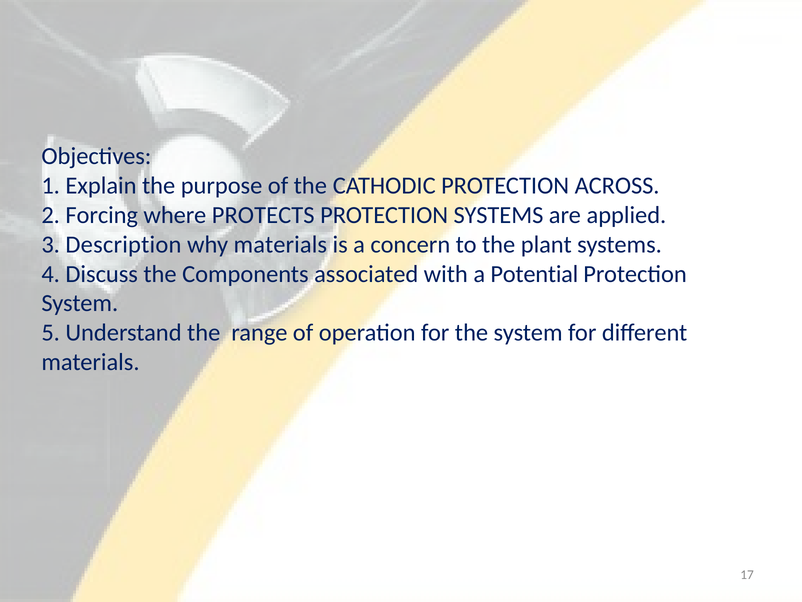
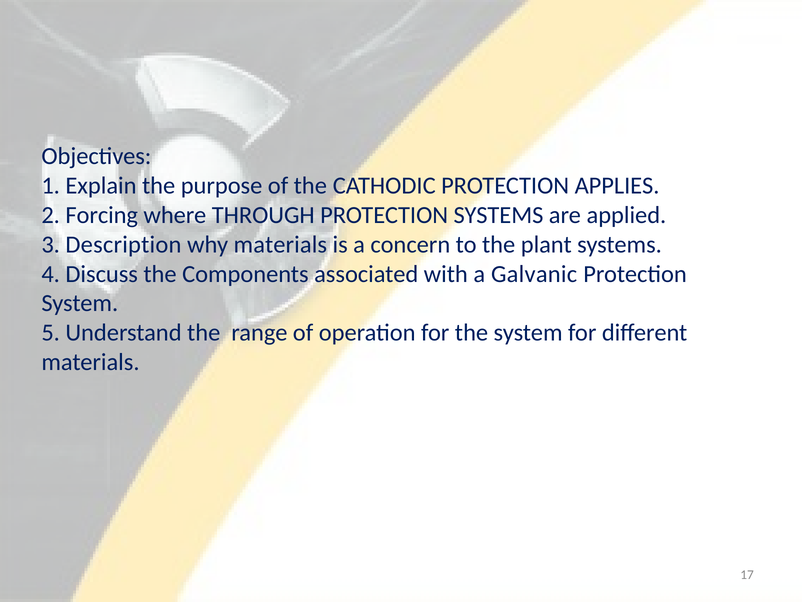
ACROSS: ACROSS -> APPLIES
PROTECTS: PROTECTS -> THROUGH
Potential: Potential -> Galvanic
